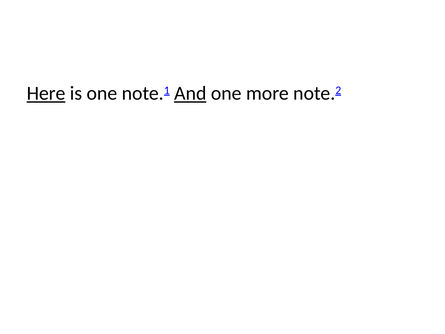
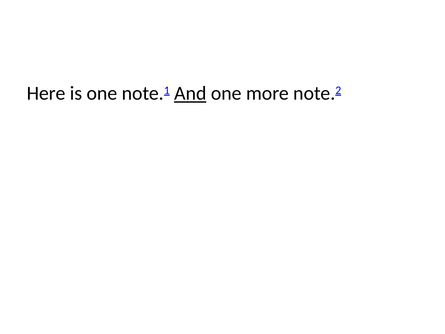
Here underline: present -> none
